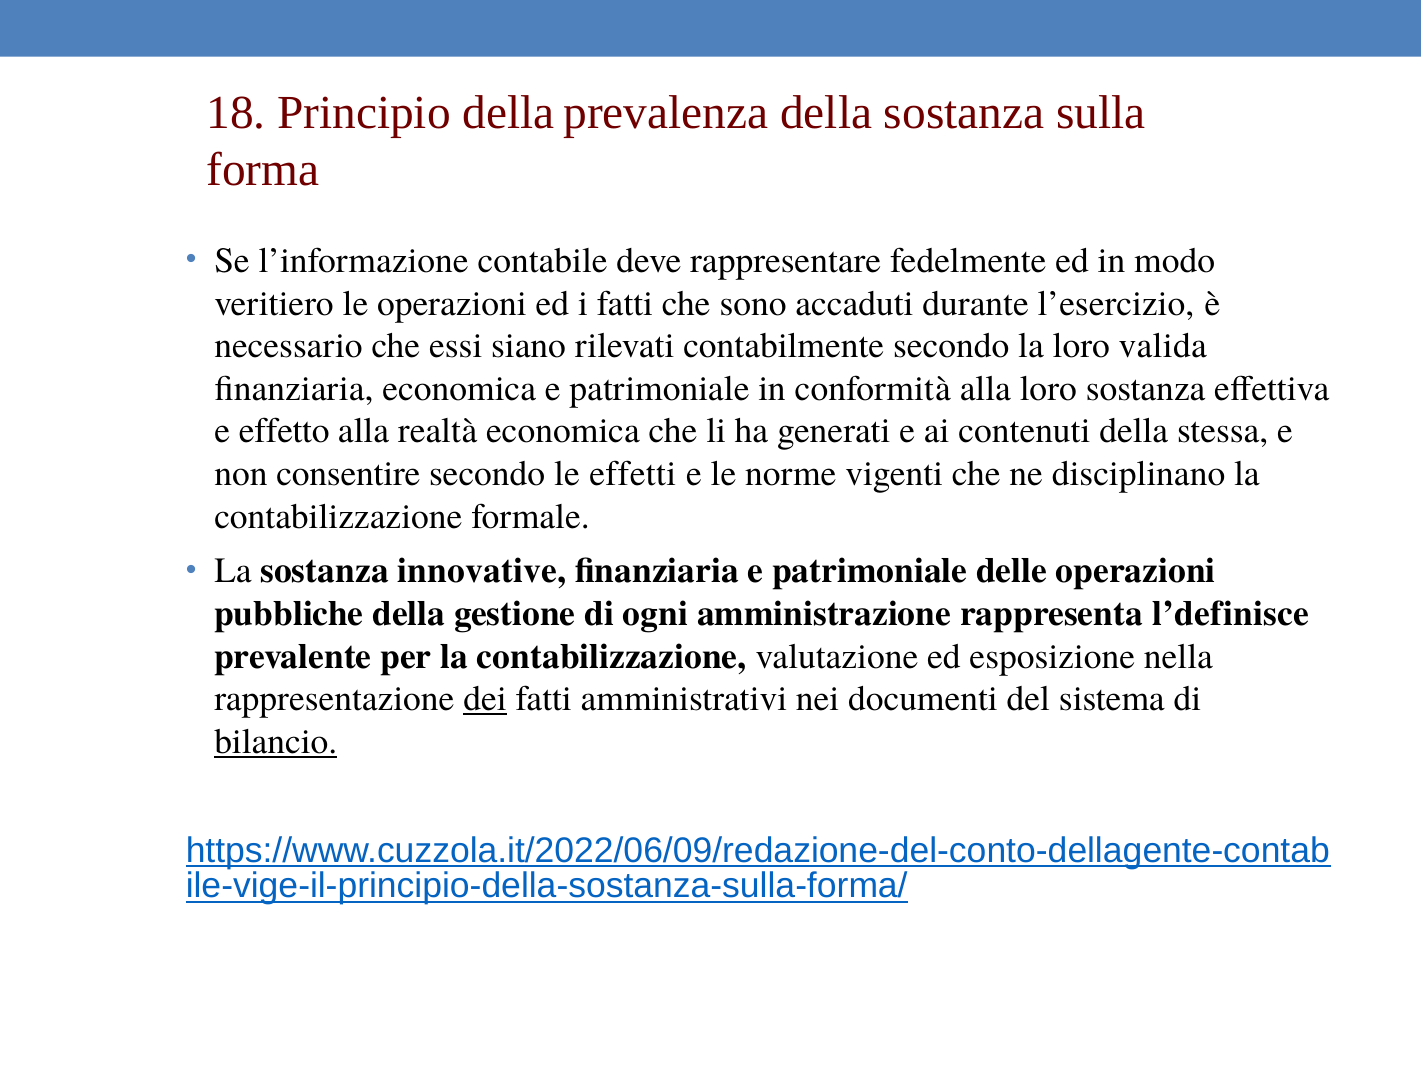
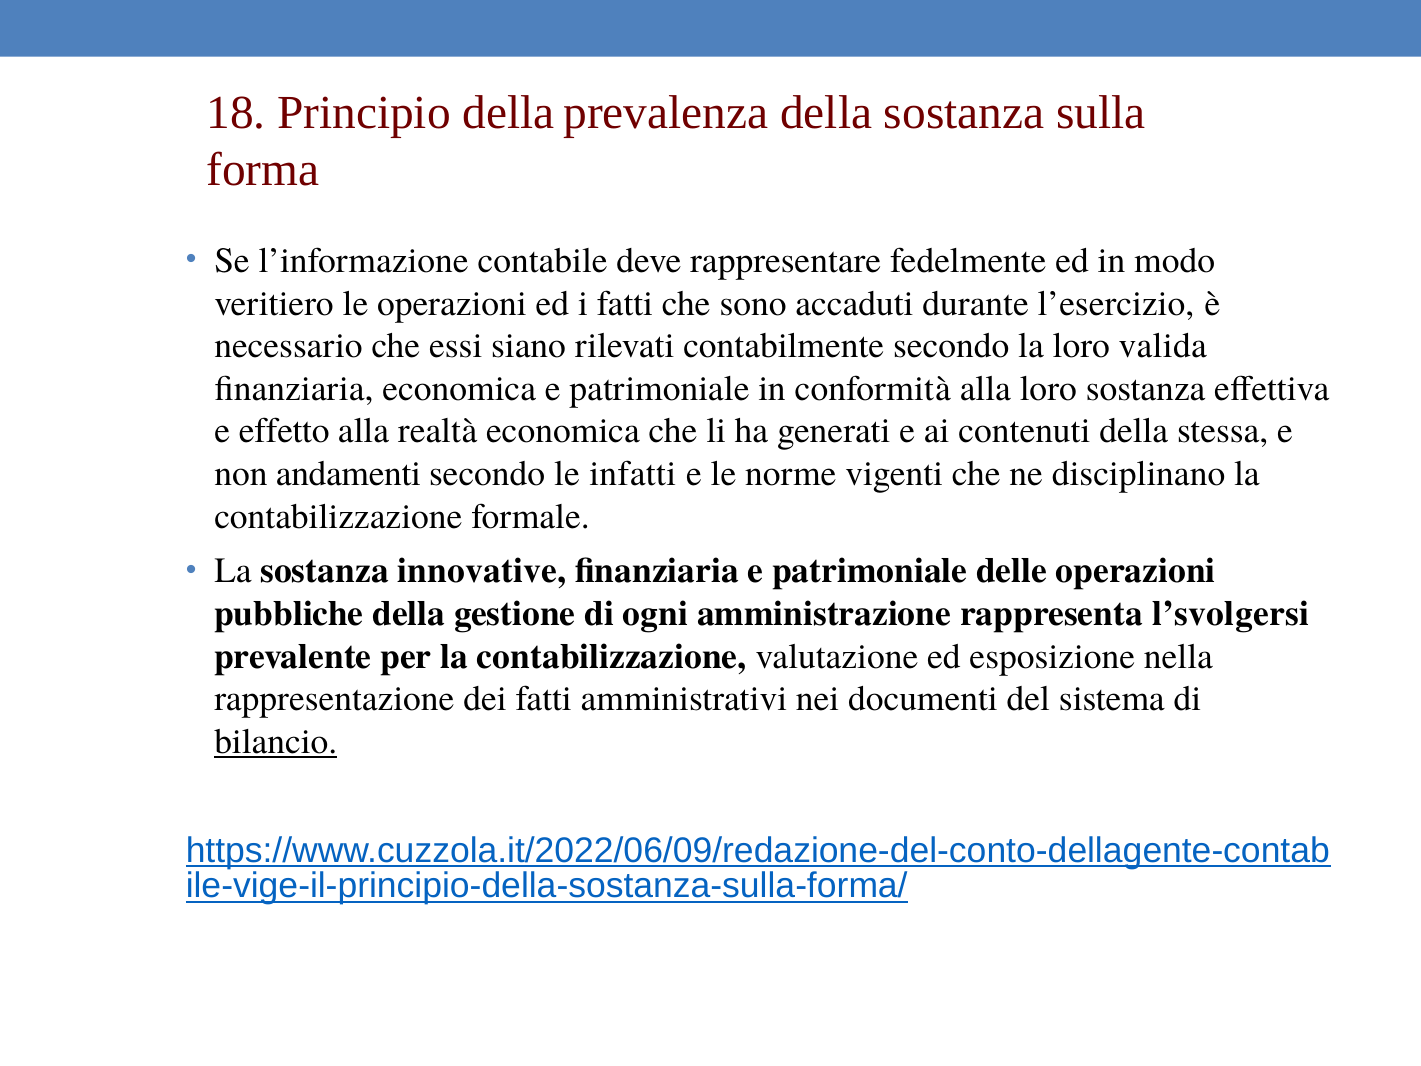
consentire: consentire -> andamenti
effetti: effetti -> infatti
l’definisce: l’definisce -> l’svolgersi
dei underline: present -> none
